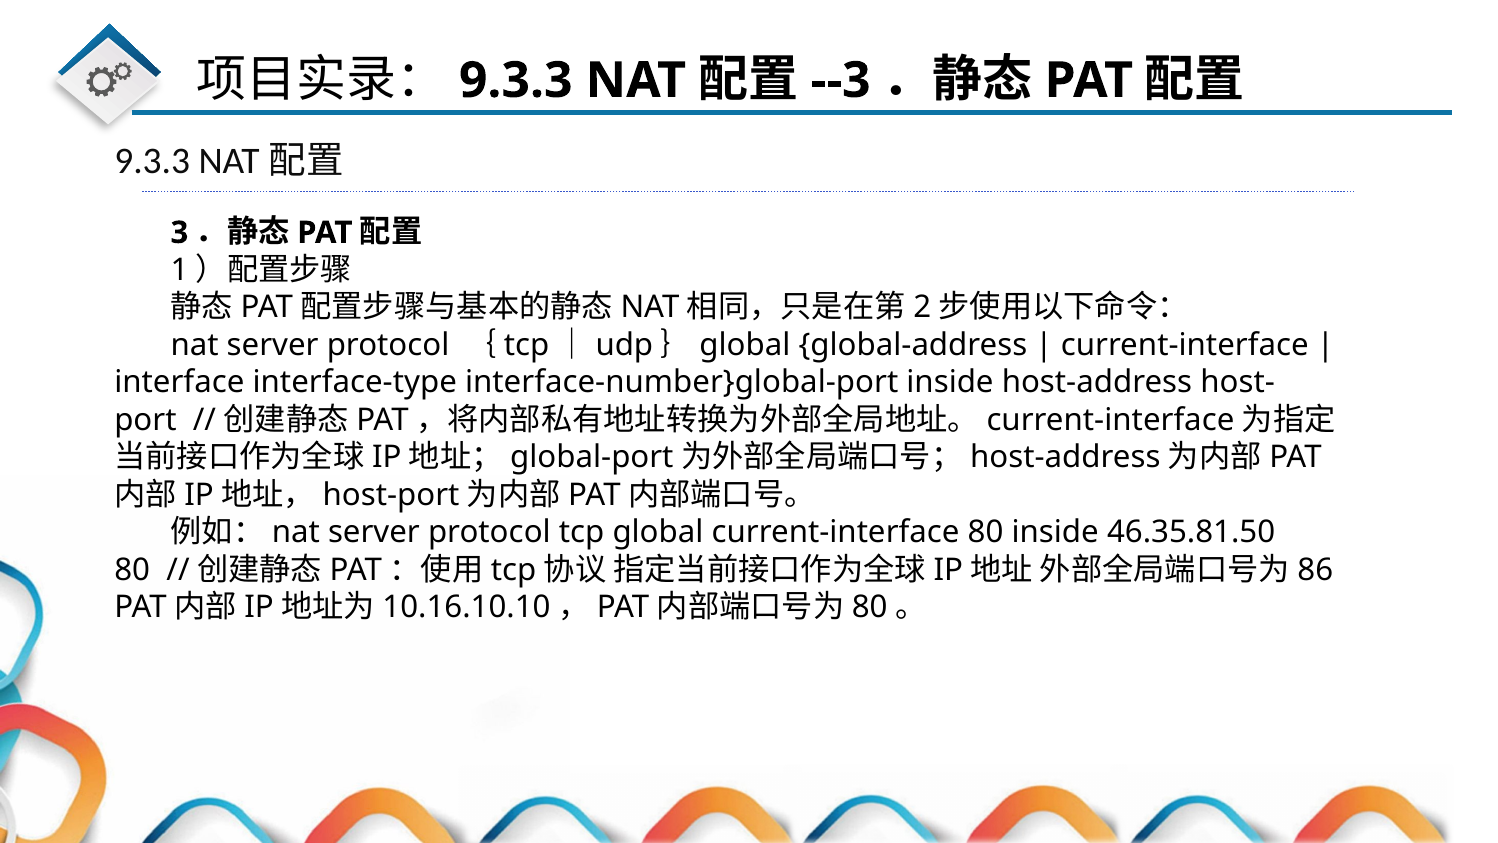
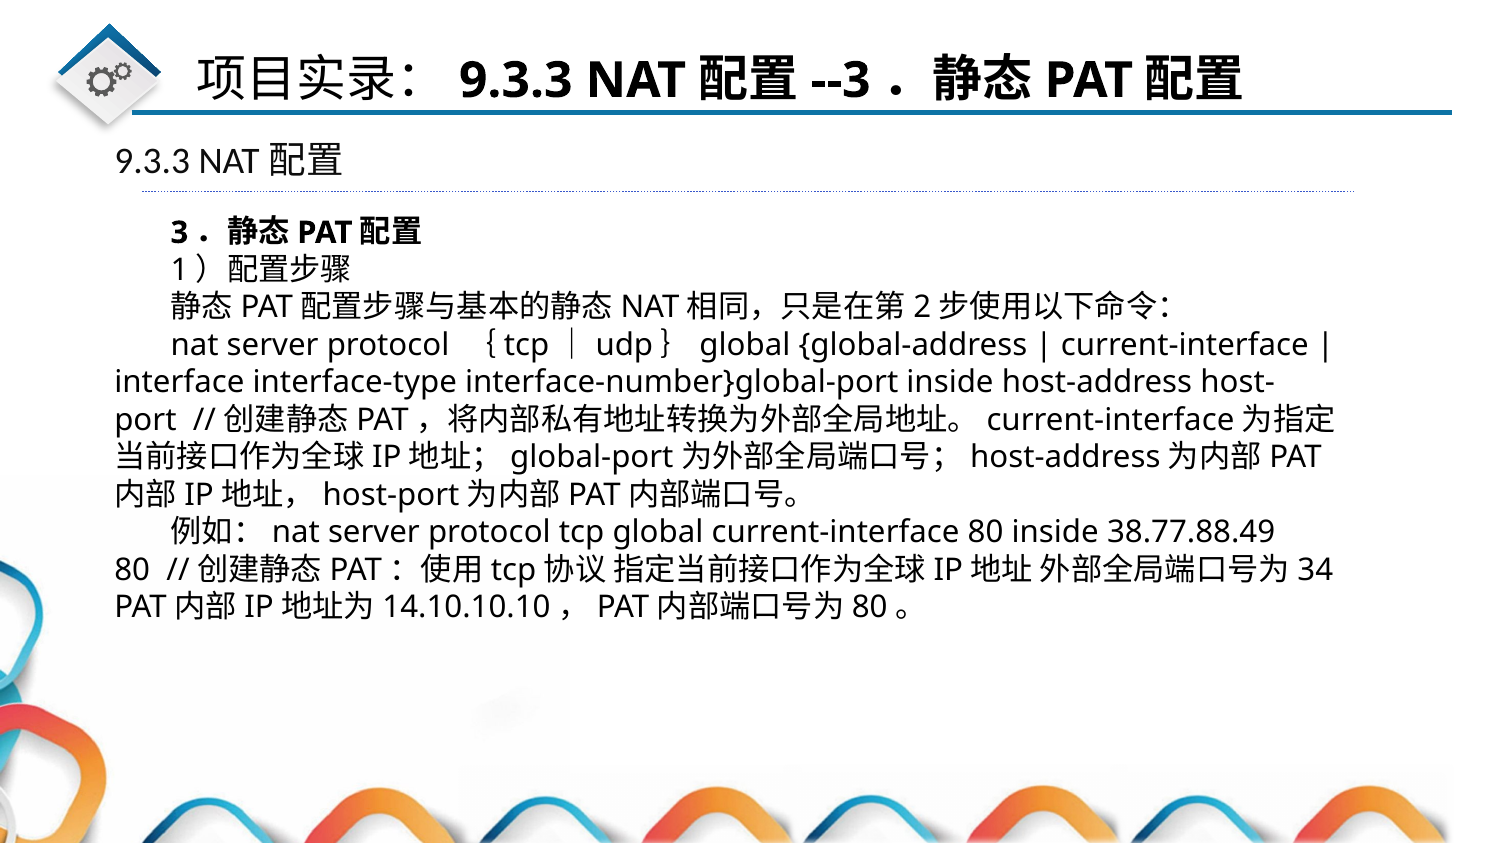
46.35.81.50: 46.35.81.50 -> 38.77.88.49
86: 86 -> 34
10.16.10.10: 10.16.10.10 -> 14.10.10.10
